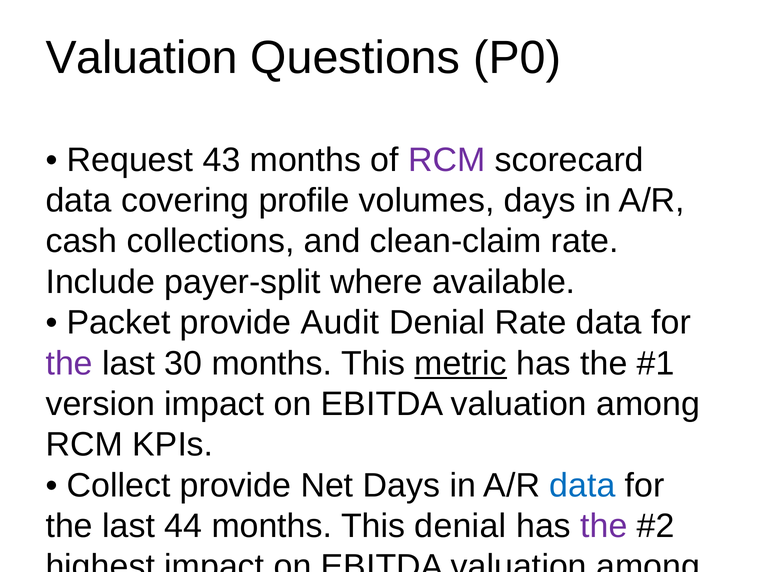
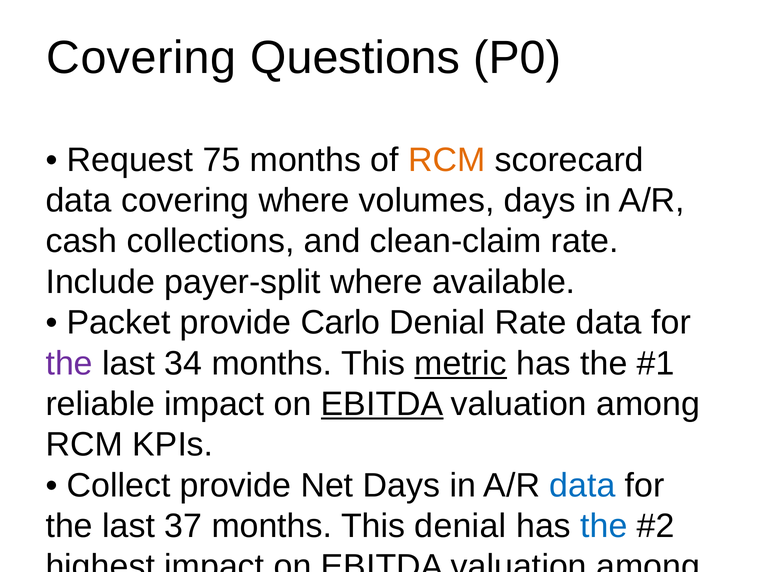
Valuation at (142, 58): Valuation -> Covering
43: 43 -> 75
RCM at (447, 160) colour: purple -> orange
covering profile: profile -> where
Audit: Audit -> Carlo
30: 30 -> 34
version: version -> reliable
EBITDA at (382, 404) underline: none -> present
44: 44 -> 37
the at (604, 526) colour: purple -> blue
